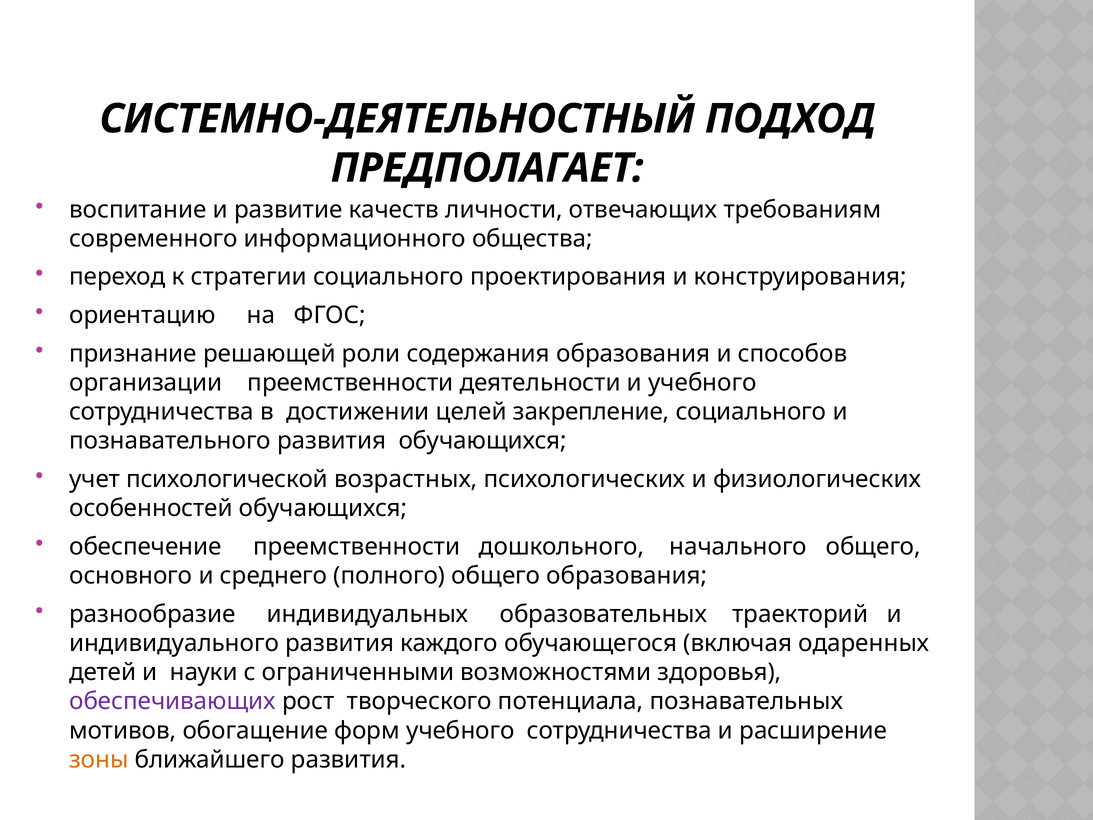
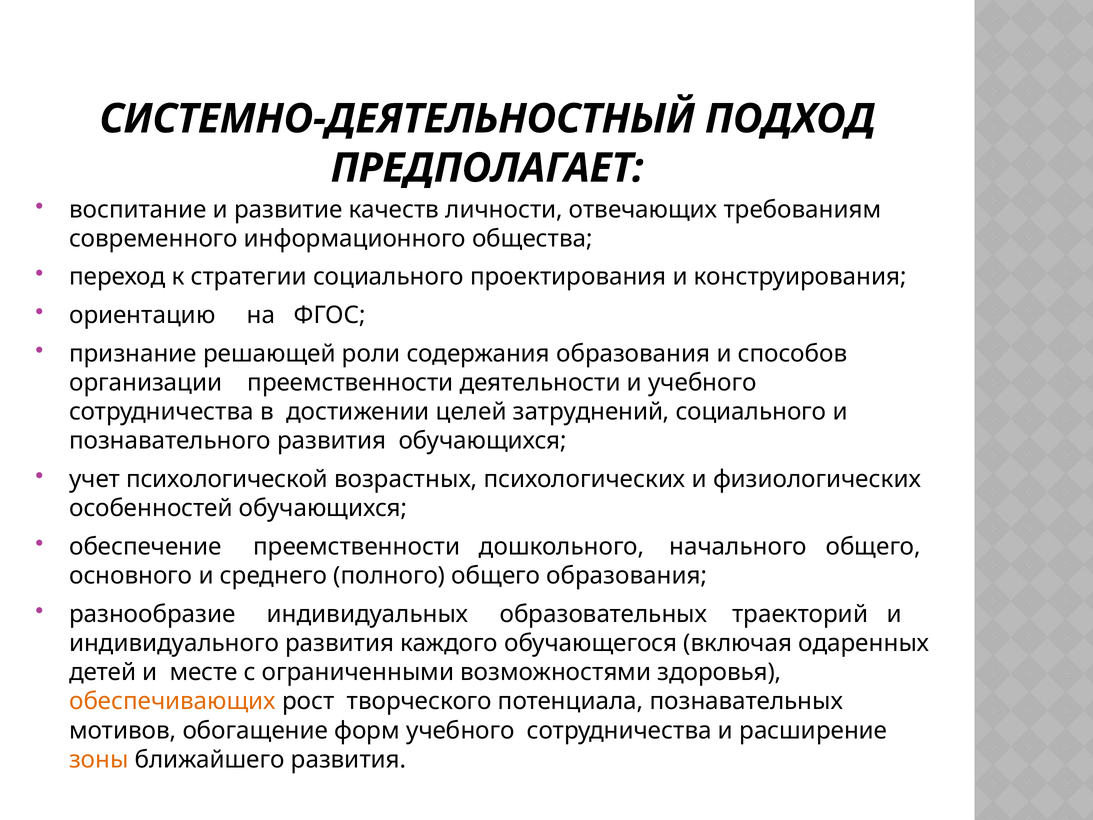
закрепление: закрепление -> затруднений
науки: науки -> месте
обеспечивающих colour: purple -> orange
